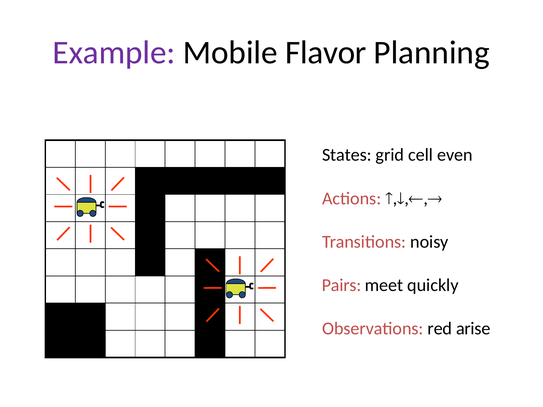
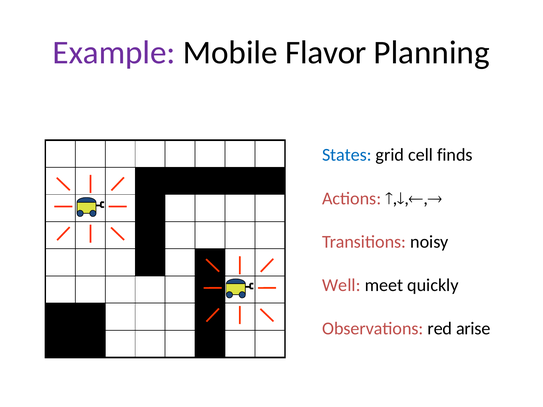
States colour: black -> blue
even: even -> finds
Pairs: Pairs -> Well
